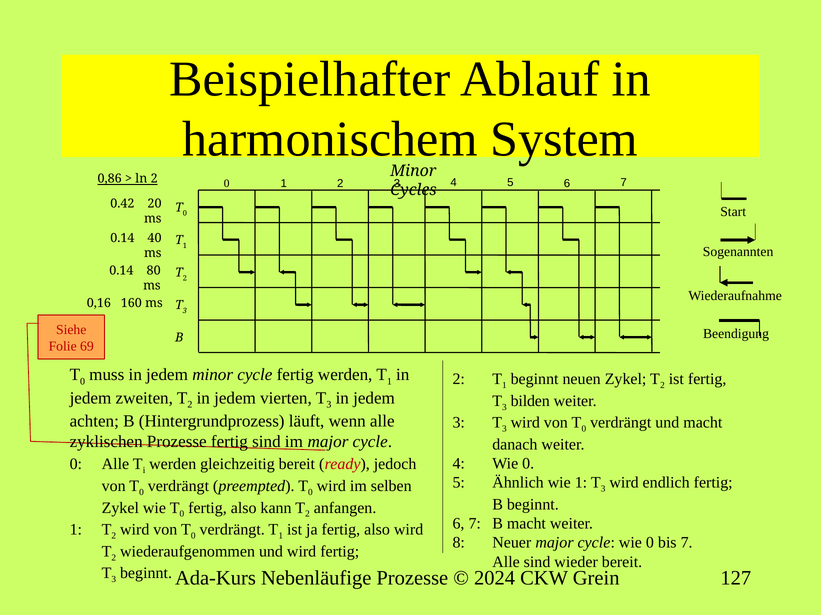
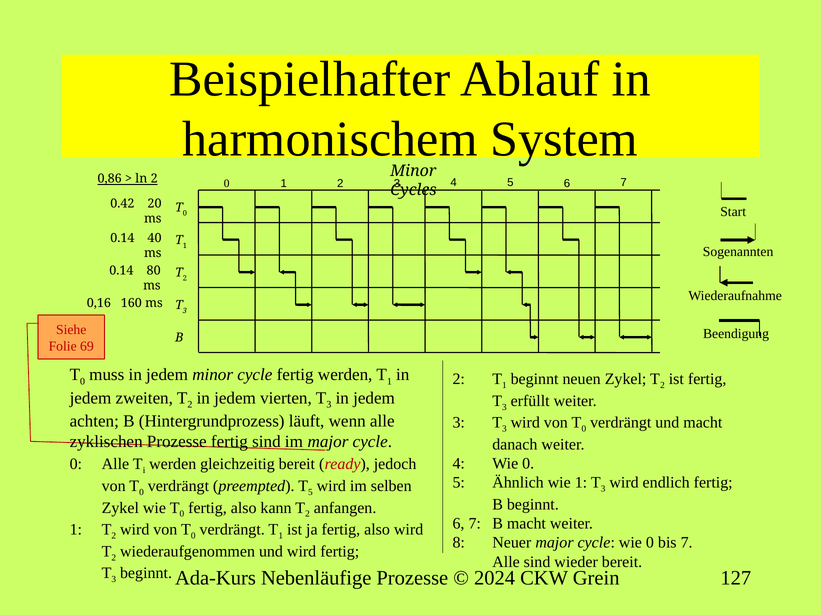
bilden: bilden -> erfüllt
0 at (310, 493): 0 -> 5
